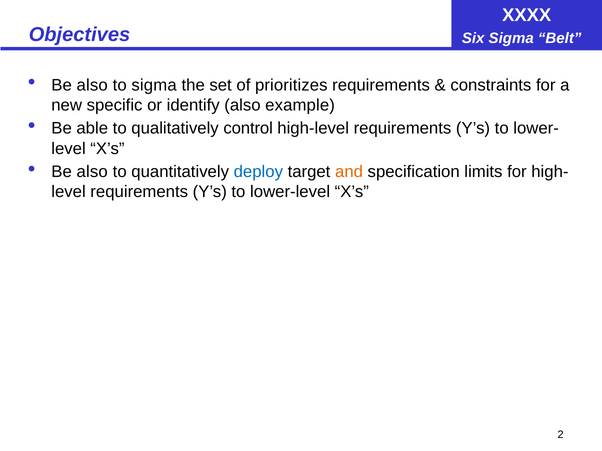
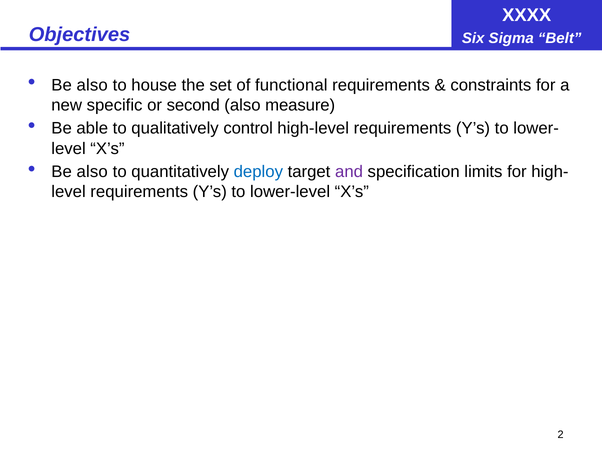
to sigma: sigma -> house
prioritizes: prioritizes -> functional
identify: identify -> second
example: example -> measure
and colour: orange -> purple
